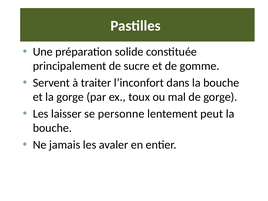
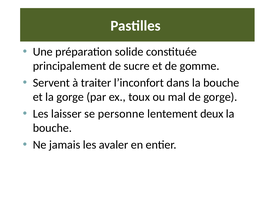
peut: peut -> deux
